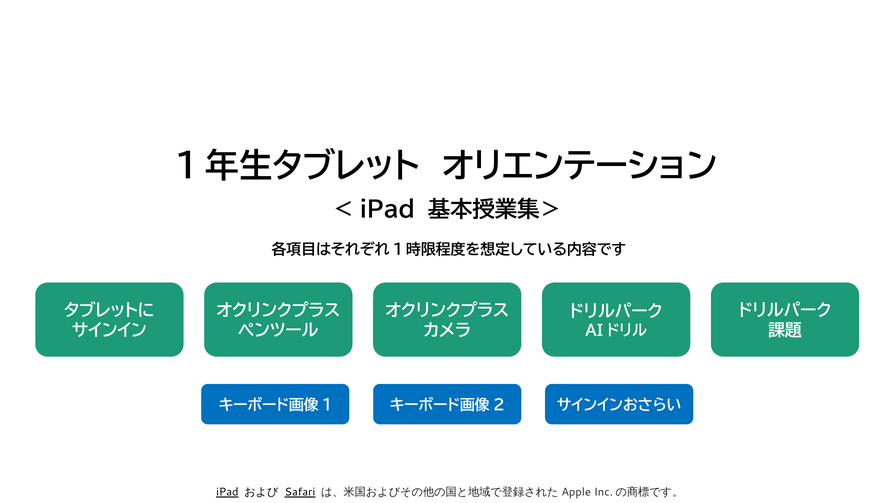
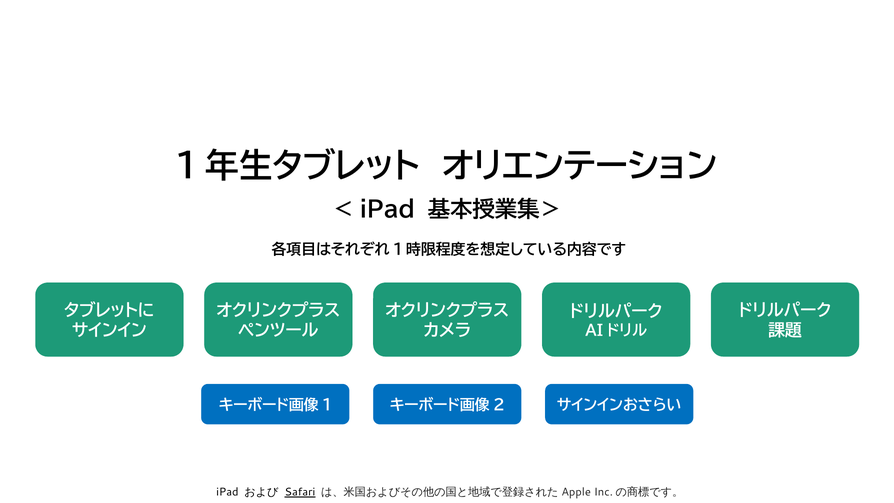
iPad underline: present -> none
